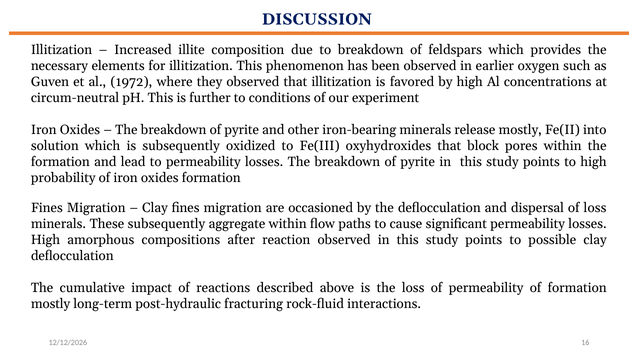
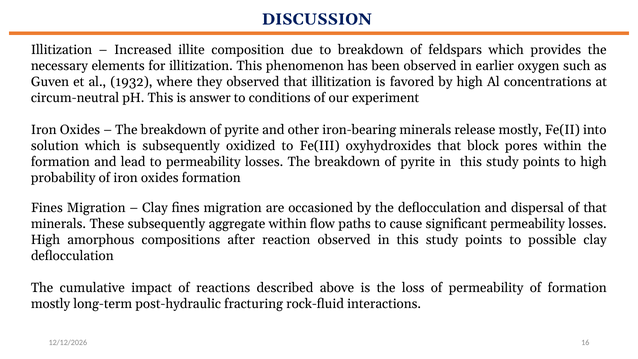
1972: 1972 -> 1932
further: further -> answer
of loss: loss -> that
